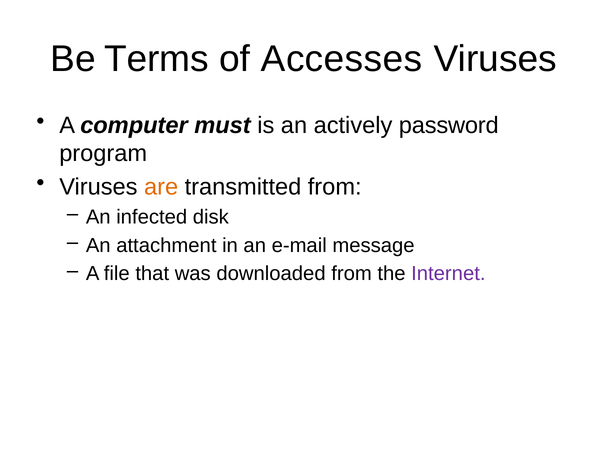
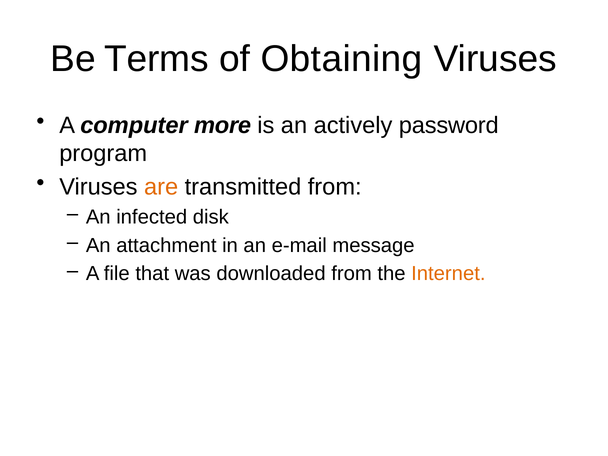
Accesses: Accesses -> Obtaining
must: must -> more
Internet colour: purple -> orange
